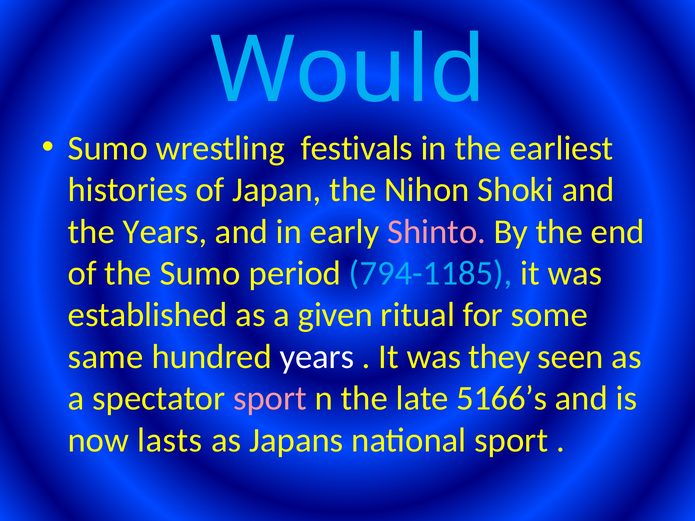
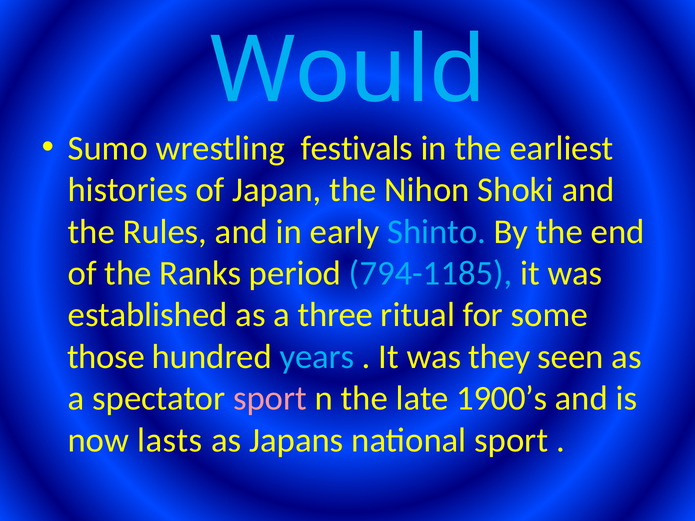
the Years: Years -> Rules
Shinto colour: pink -> light blue
the Sumo: Sumo -> Ranks
given: given -> three
same: same -> those
years at (317, 357) colour: white -> light blue
5166’s: 5166’s -> 1900’s
